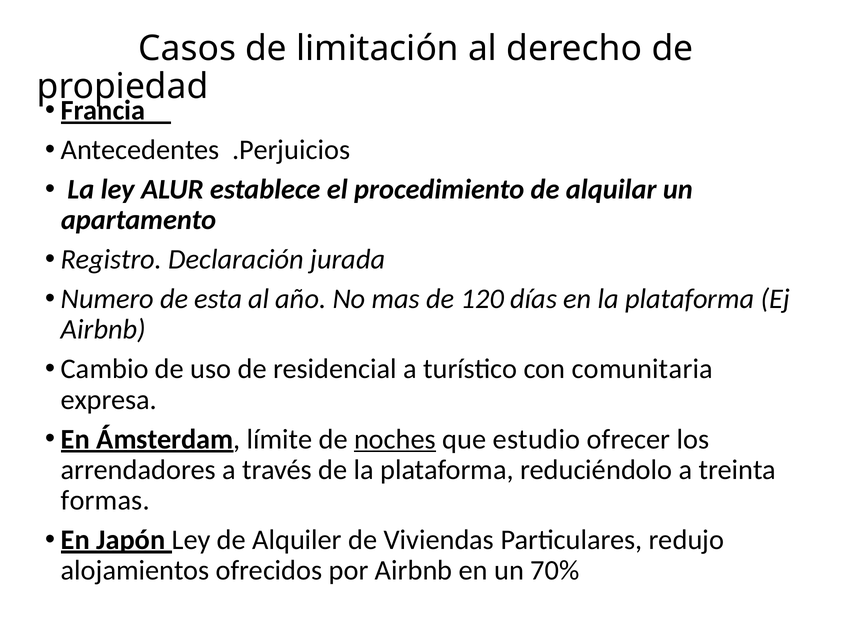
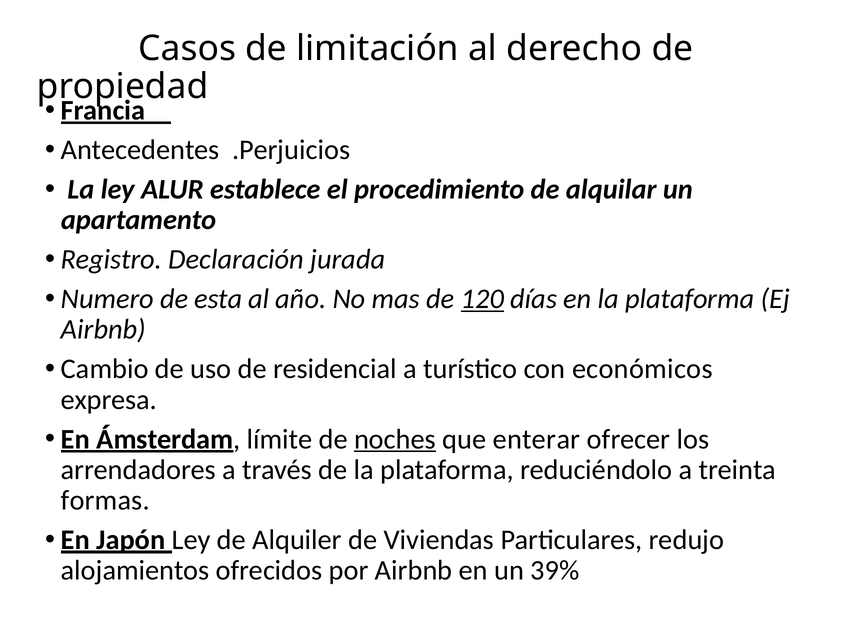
120 underline: none -> present
comunitaria: comunitaria -> económicos
estudio: estudio -> enterar
70%: 70% -> 39%
